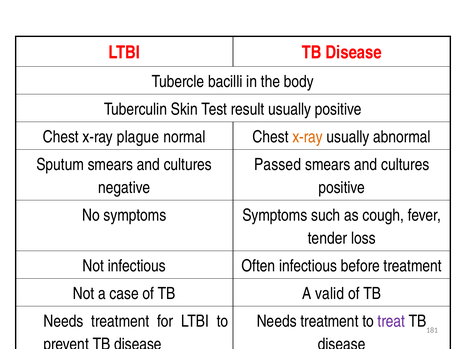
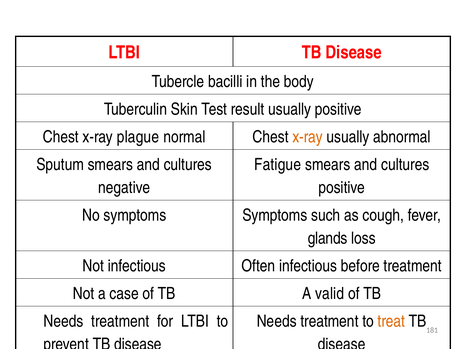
Passed: Passed -> Fatigue
tender: tender -> glands
treat colour: purple -> orange
